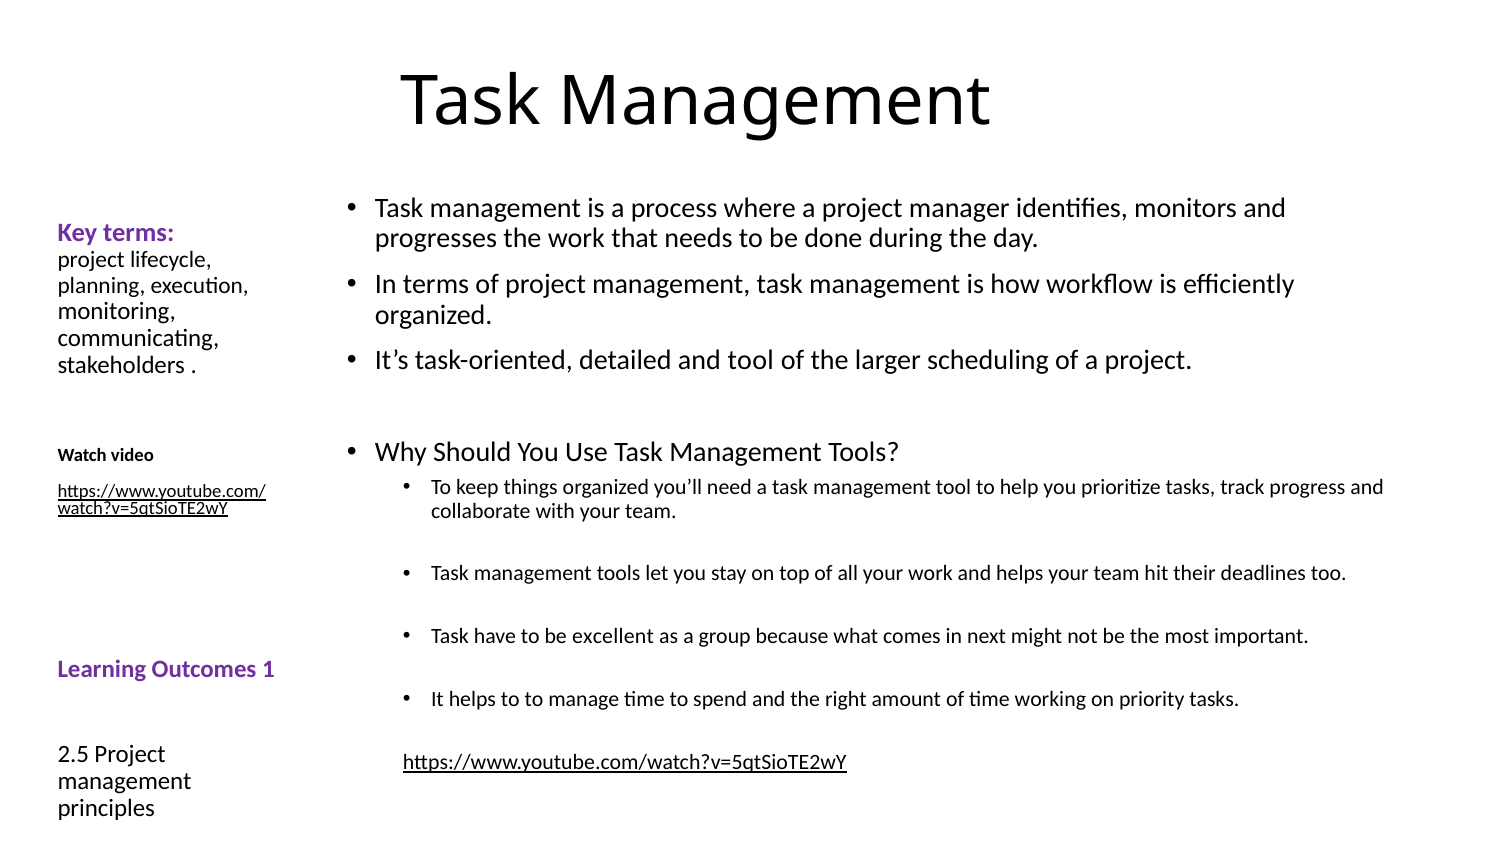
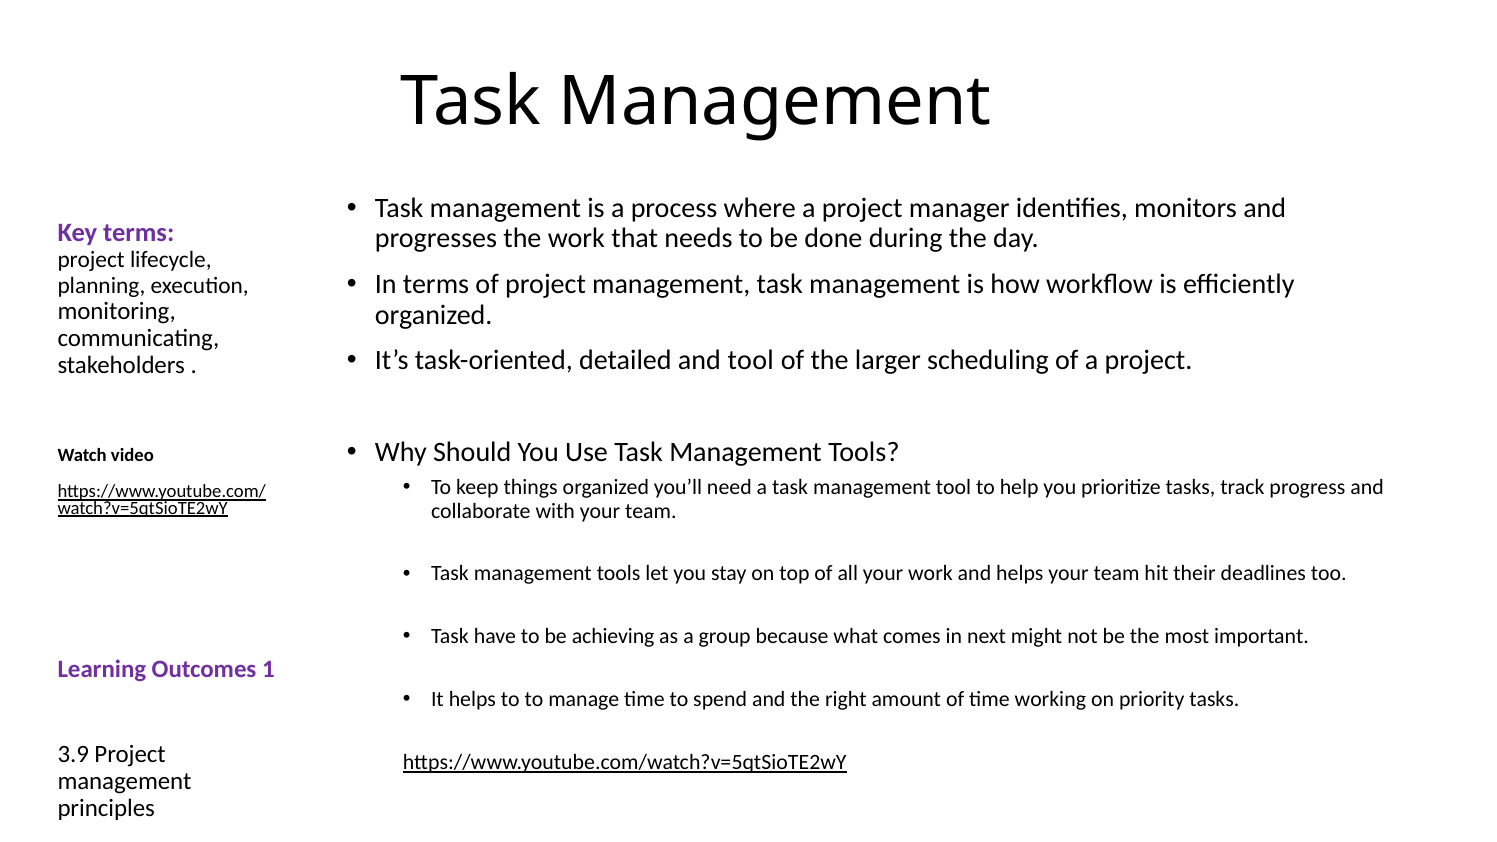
excellent: excellent -> achieving
2.5: 2.5 -> 3.9
